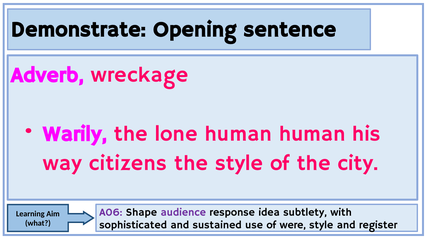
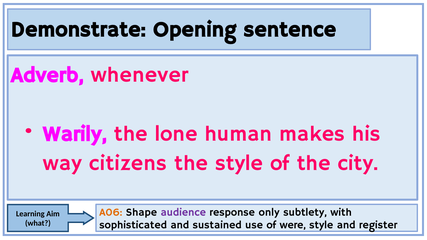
wreckage: wreckage -> whenever
human human: human -> makes
A06 colour: purple -> orange
idea: idea -> only
